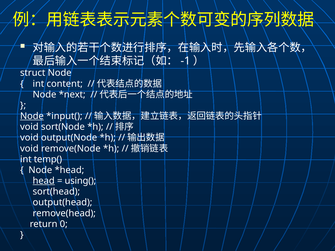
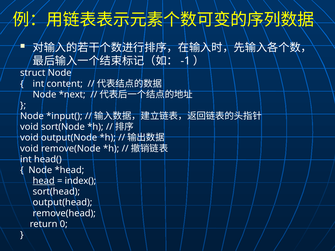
Node at (32, 116) underline: present -> none
temp(: temp( -> head(
using(: using( -> index(
